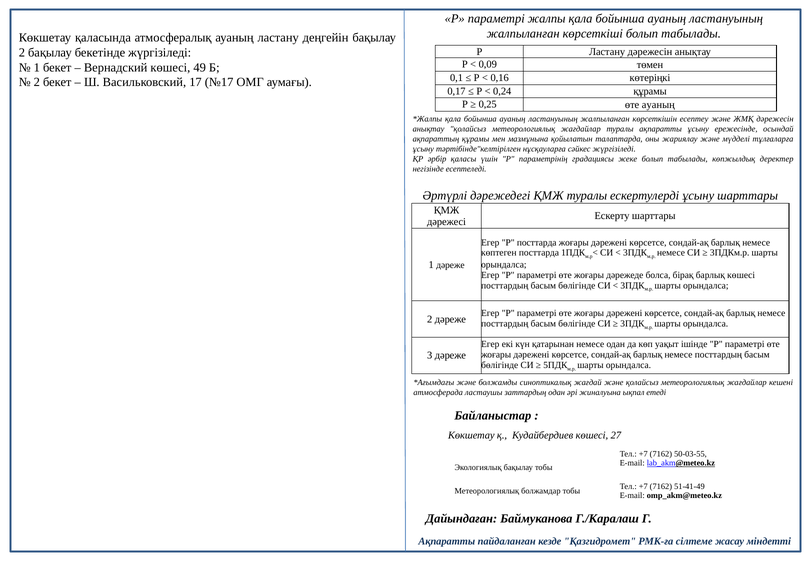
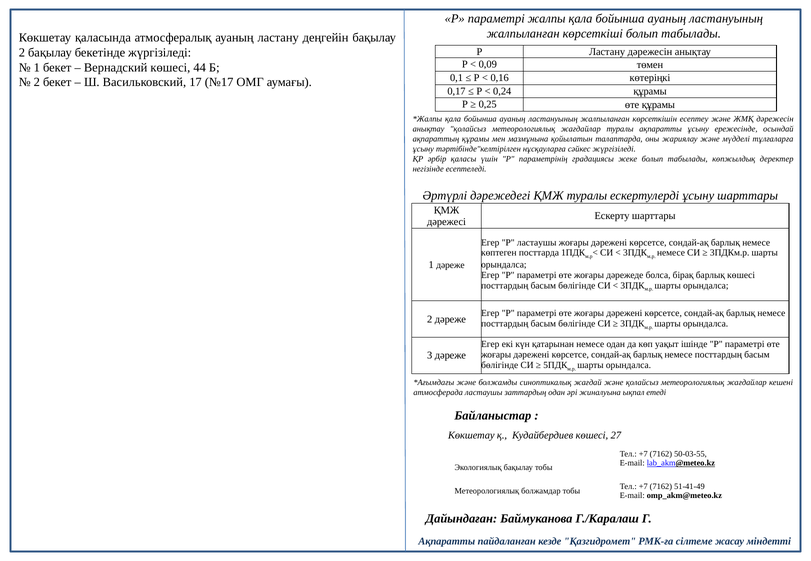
49: 49 -> 44
өте ауаның: ауаның -> құрамы
Р посттарда: посттарда -> ластаушы
